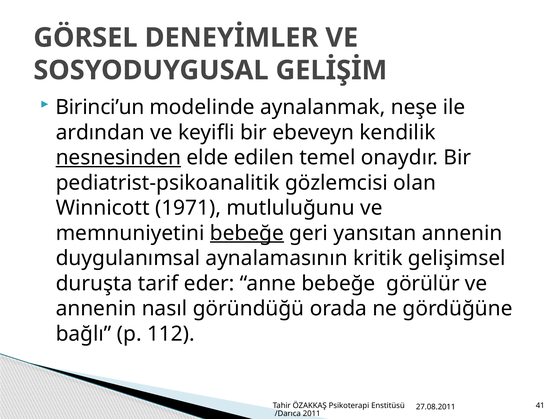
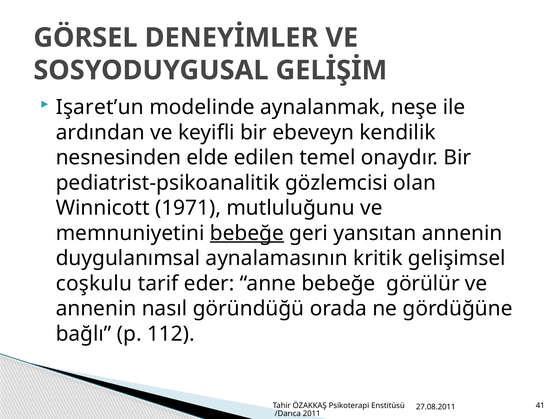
Birinci’un: Birinci’un -> Işaret’un
nesnesinden underline: present -> none
duruşta: duruşta -> coşkulu
